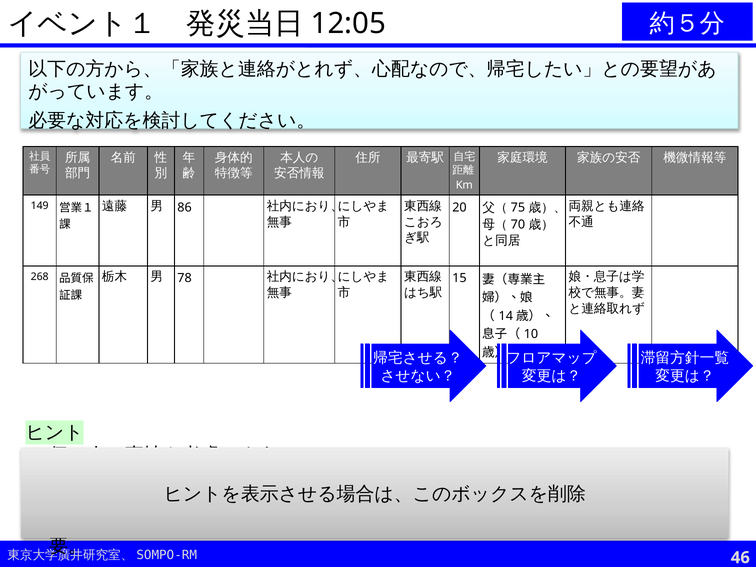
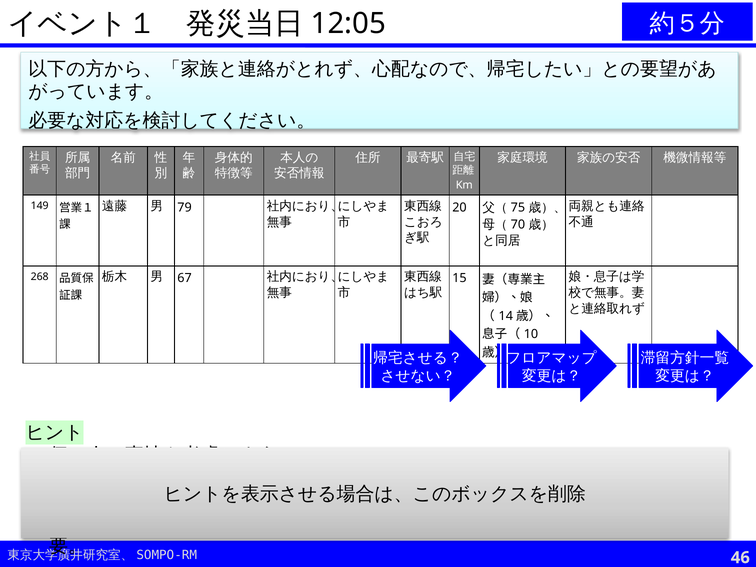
86: 86 -> 79
78: 78 -> 67
